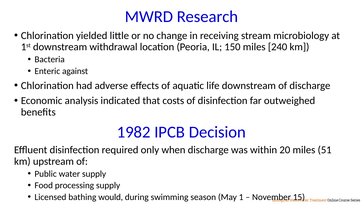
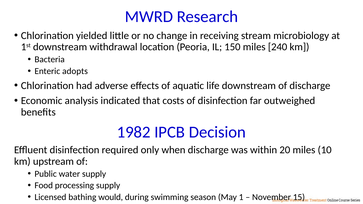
against: against -> adopts
51: 51 -> 10
